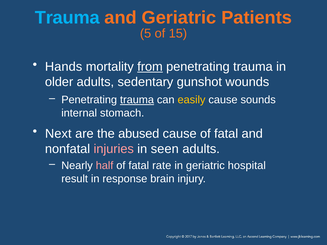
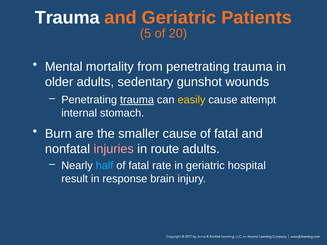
Trauma at (67, 18) colour: light blue -> white
15: 15 -> 20
Hands: Hands -> Mental
from underline: present -> none
sounds: sounds -> attempt
Next: Next -> Burn
abused: abused -> smaller
seen: seen -> route
half colour: pink -> light blue
